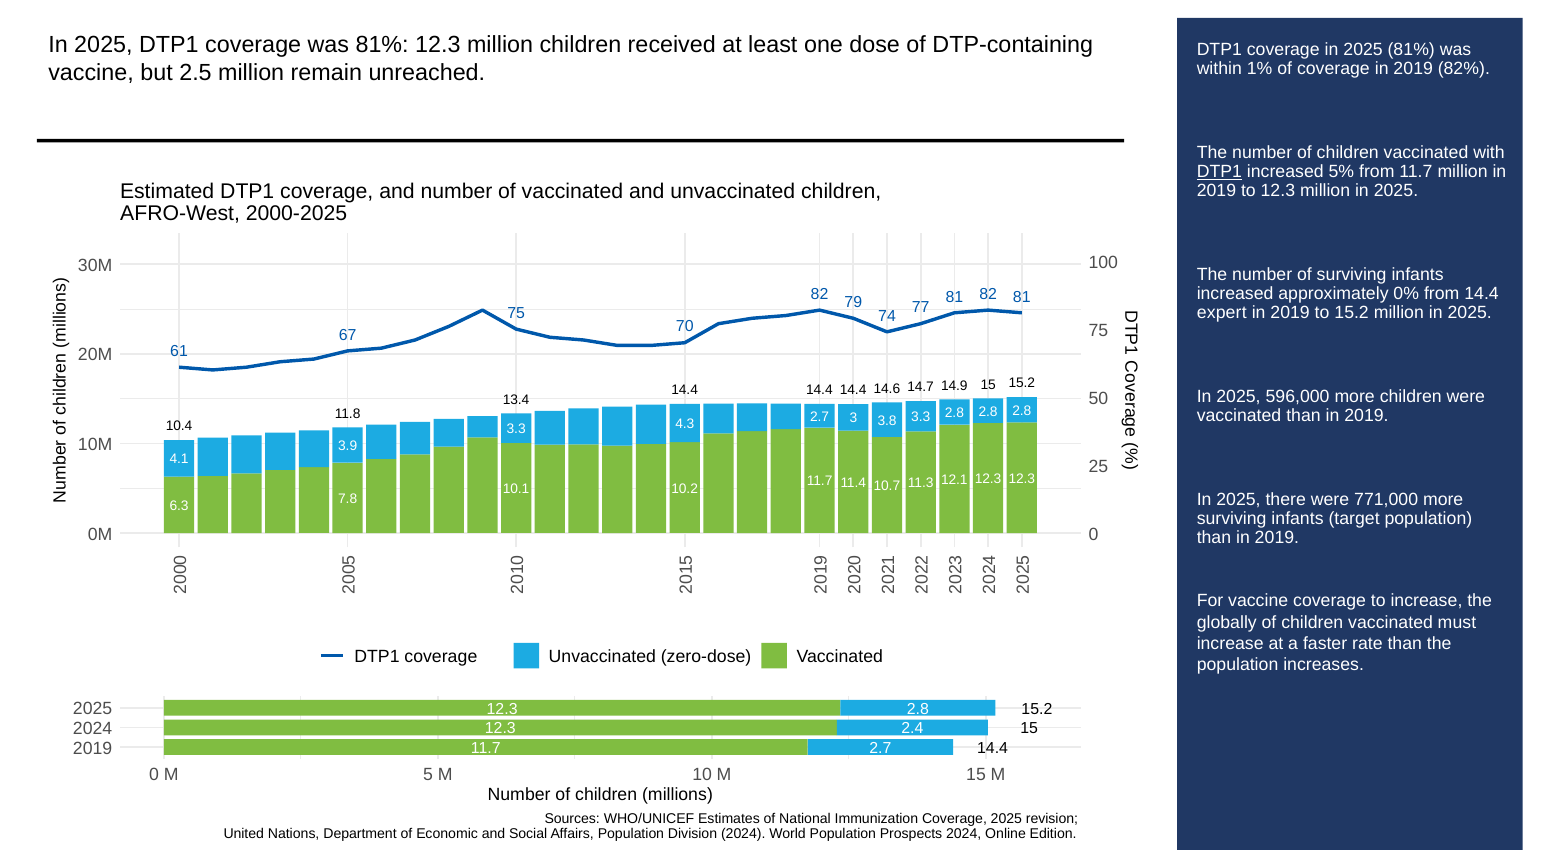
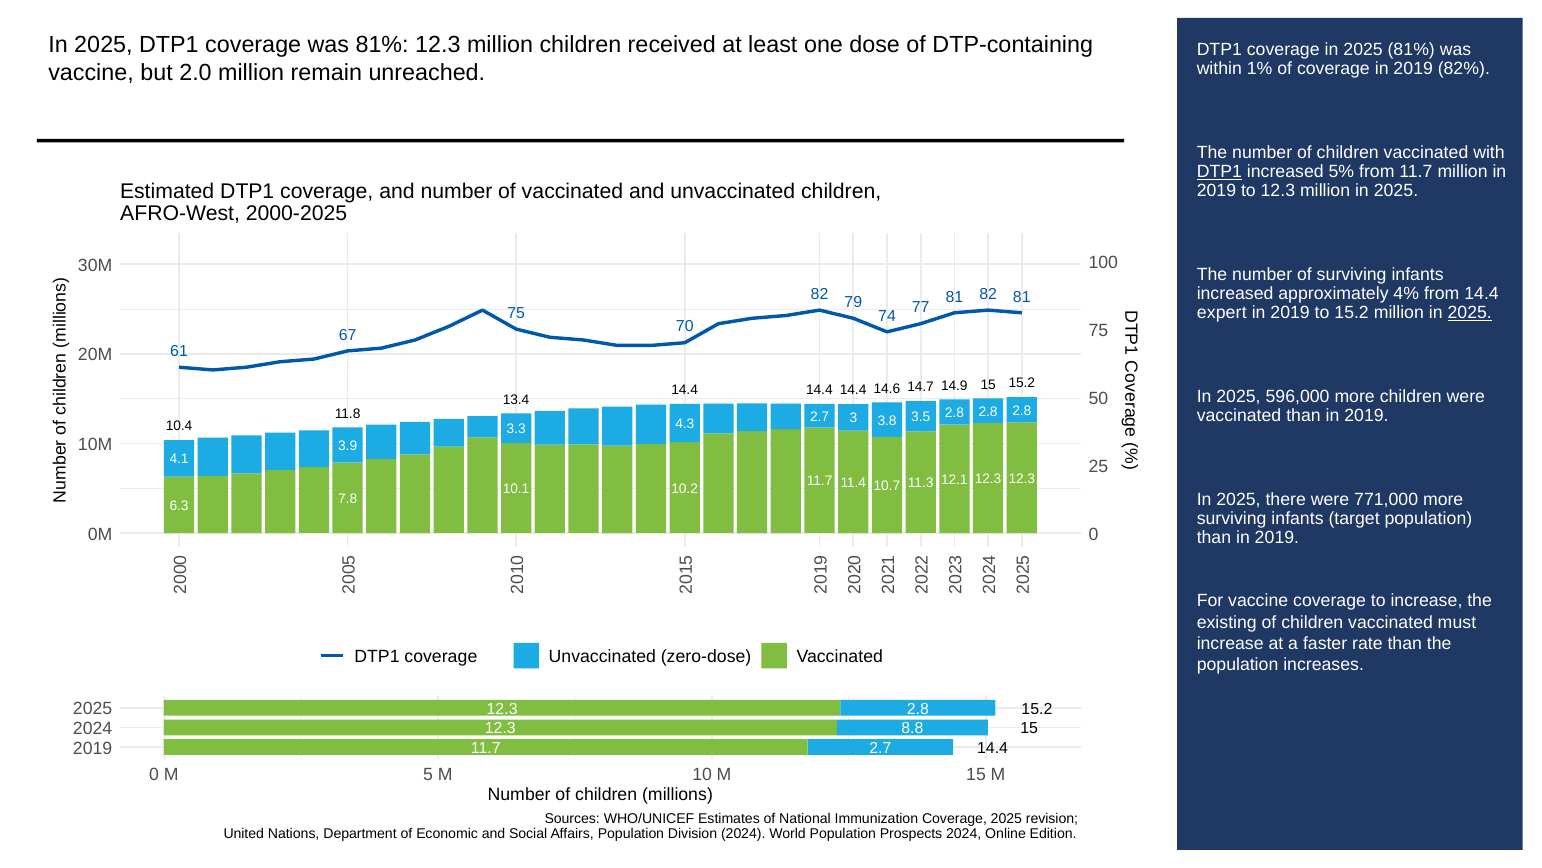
2.5: 2.5 -> 2.0
0%: 0% -> 4%
2025 at (1470, 313) underline: none -> present
3.3 at (921, 417): 3.3 -> 3.5
globally: globally -> existing
2.4: 2.4 -> 8.8
